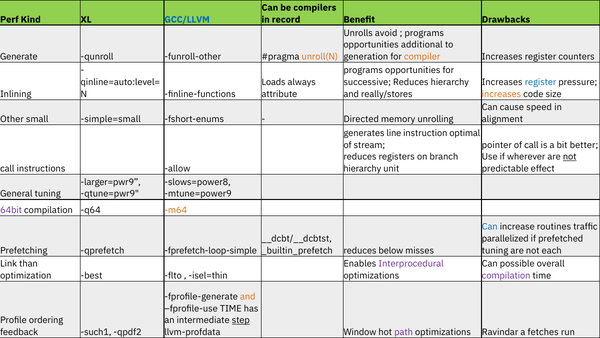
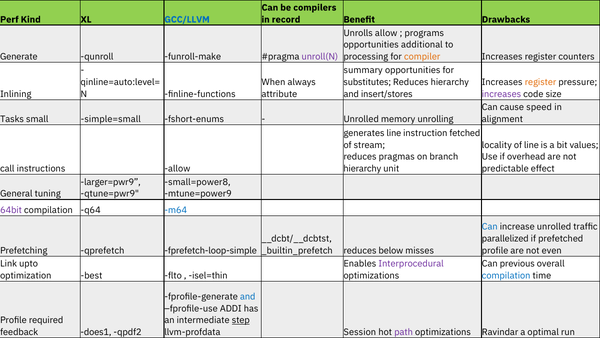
Unrolls avoid: avoid -> allow
funroll-other: funroll-other -> funroll-make
unroll(N colour: orange -> purple
generation: generation -> processing
programs at (363, 70): programs -> summary
Loads: Loads -> When
successive: successive -> substitutes
register at (541, 82) colour: blue -> orange
really/stores: really/stores -> insert/stores
increases at (501, 94) colour: orange -> purple
Other: Other -> Tasks
Directed at (361, 119): Directed -> Unrolled
optimal: optimal -> fetched
pointer: pointer -> locality
of call: call -> line
better: better -> values
registers: registers -> pragmas
wherever: wherever -> overhead
not at (570, 157) underline: present -> none
slows=power8: slows=power8 -> small=power8
m64 colour: orange -> blue
increase routines: routines -> unrolled
tuning at (495, 250): tuning -> profile
each: each -> even
than: than -> upto
possible: possible -> previous
compilation at (506, 275) colour: purple -> blue
and at (248, 296) colour: orange -> blue
fprofile-use TIME: TIME -> ADDI
ordering: ordering -> required
such1: such1 -> does1
Window: Window -> Session
fetches: fetches -> optimal
